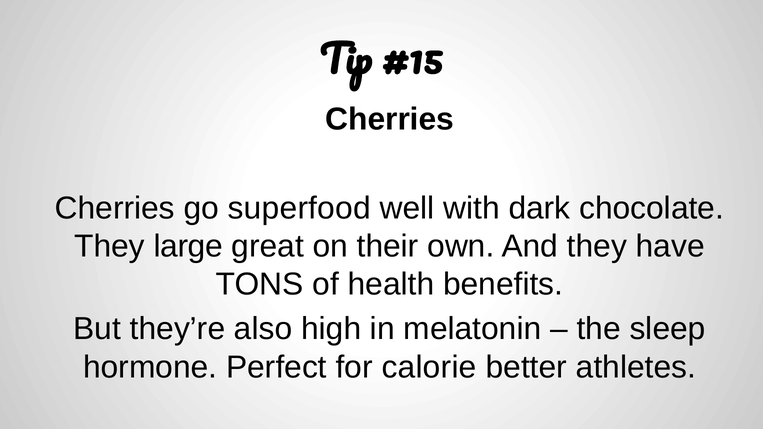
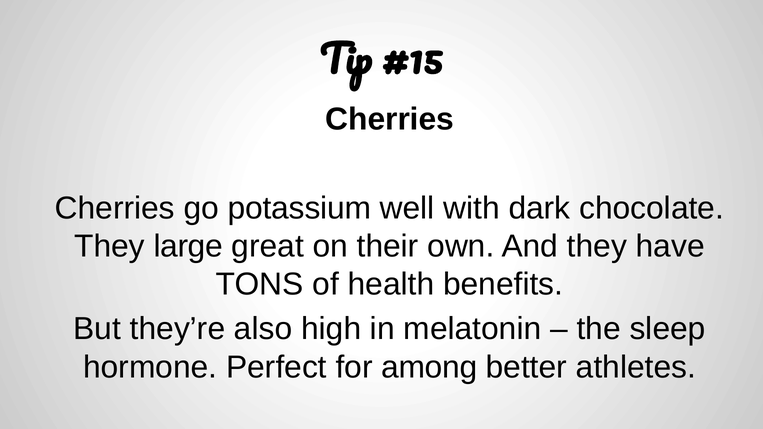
superfood: superfood -> potassium
calorie: calorie -> among
